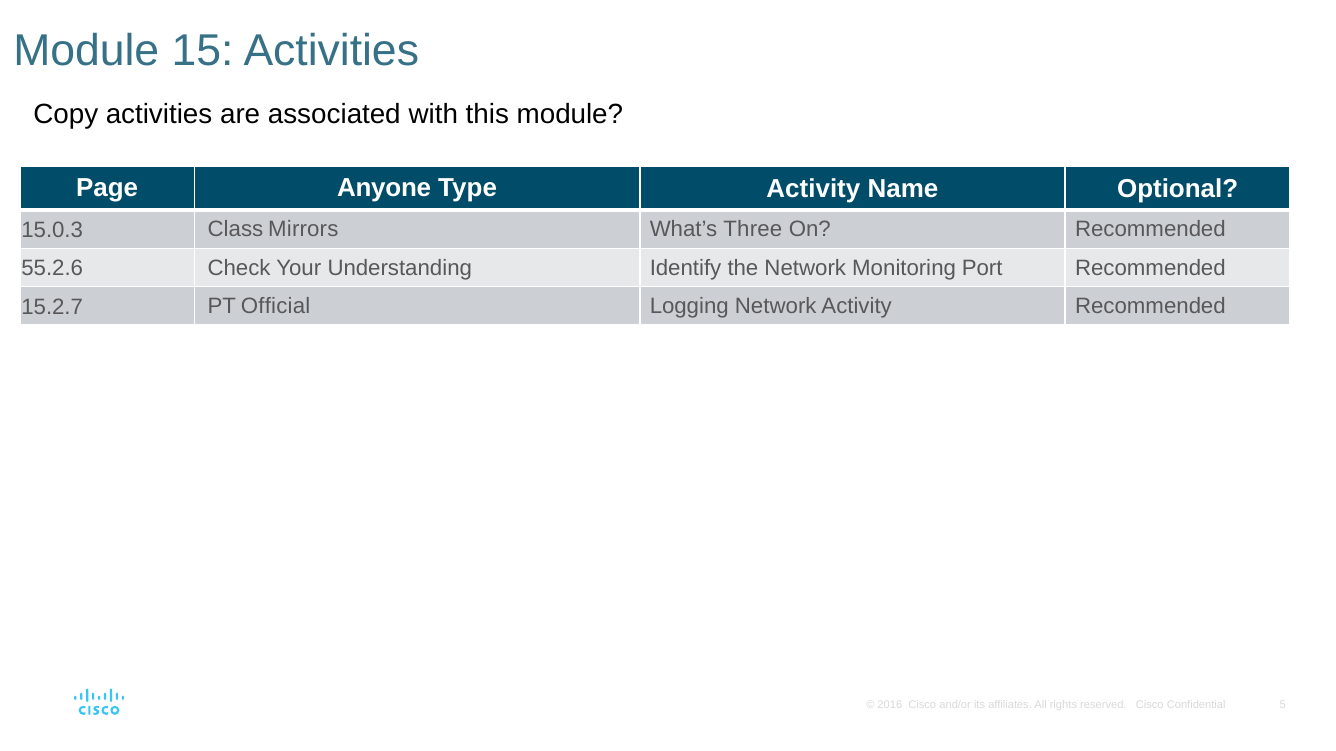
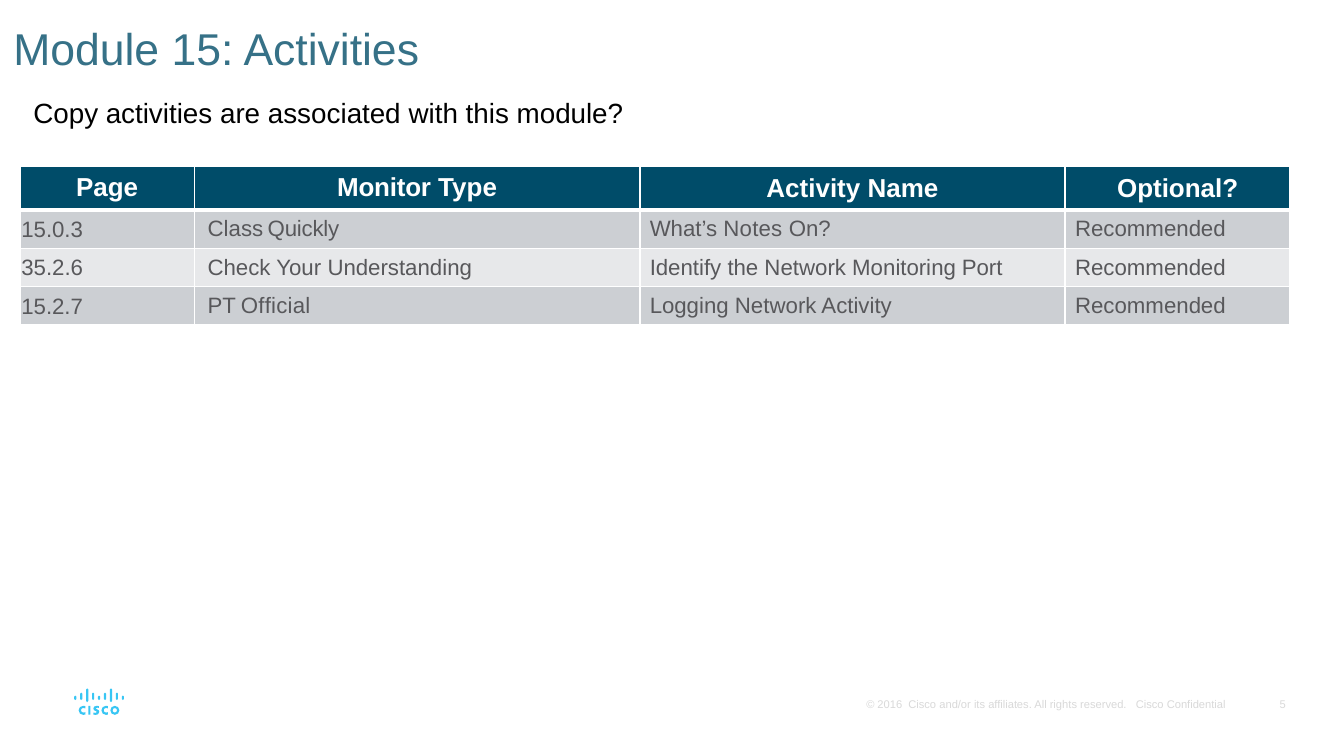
Anyone: Anyone -> Monitor
Mirrors: Mirrors -> Quickly
Three: Three -> Notes
55.2.6: 55.2.6 -> 35.2.6
